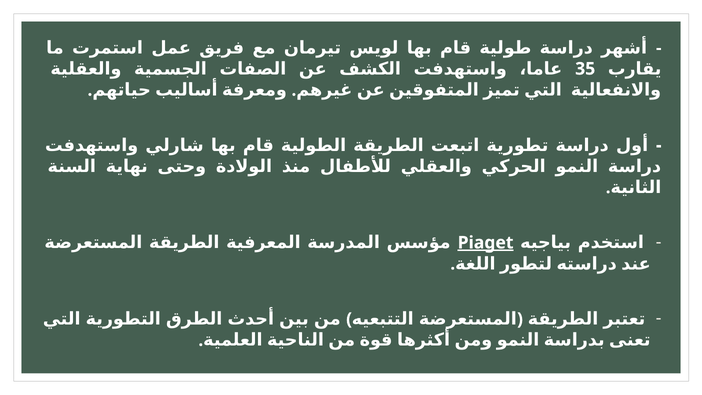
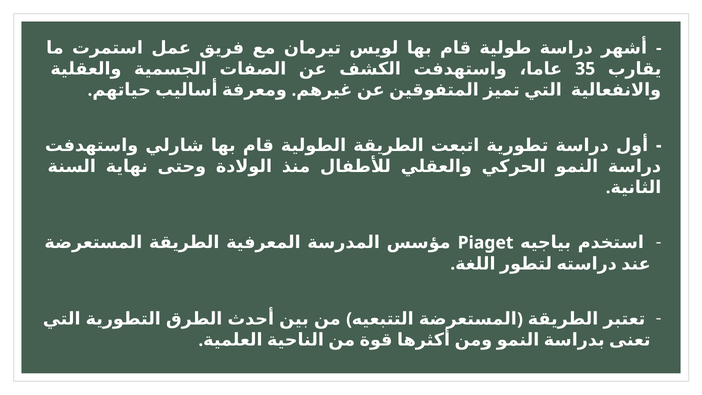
Piaget underline: present -> none
